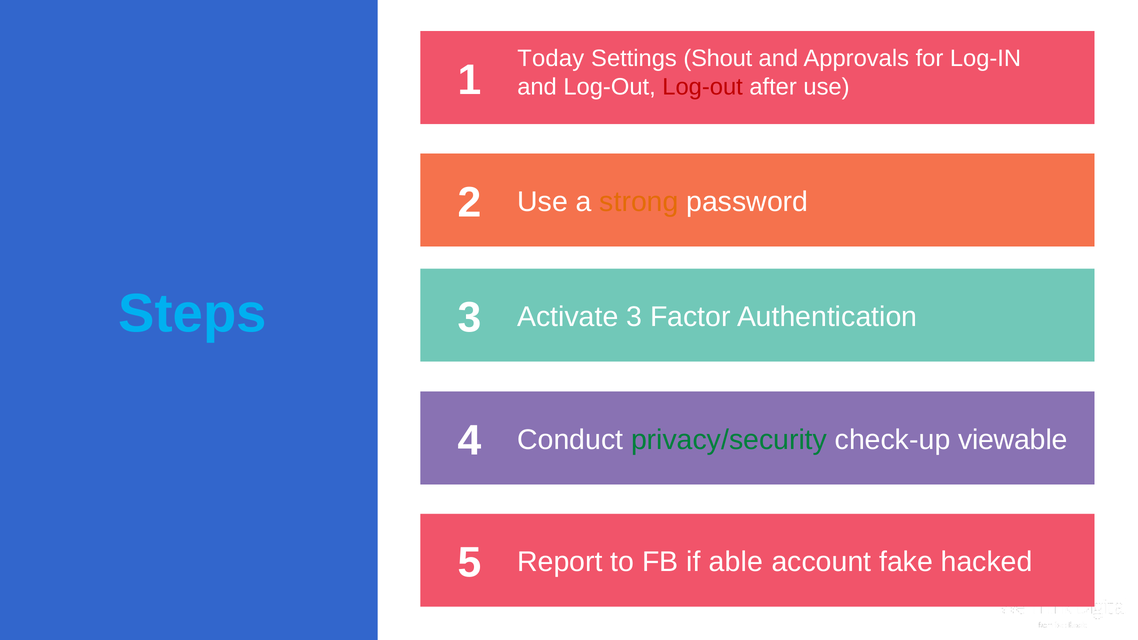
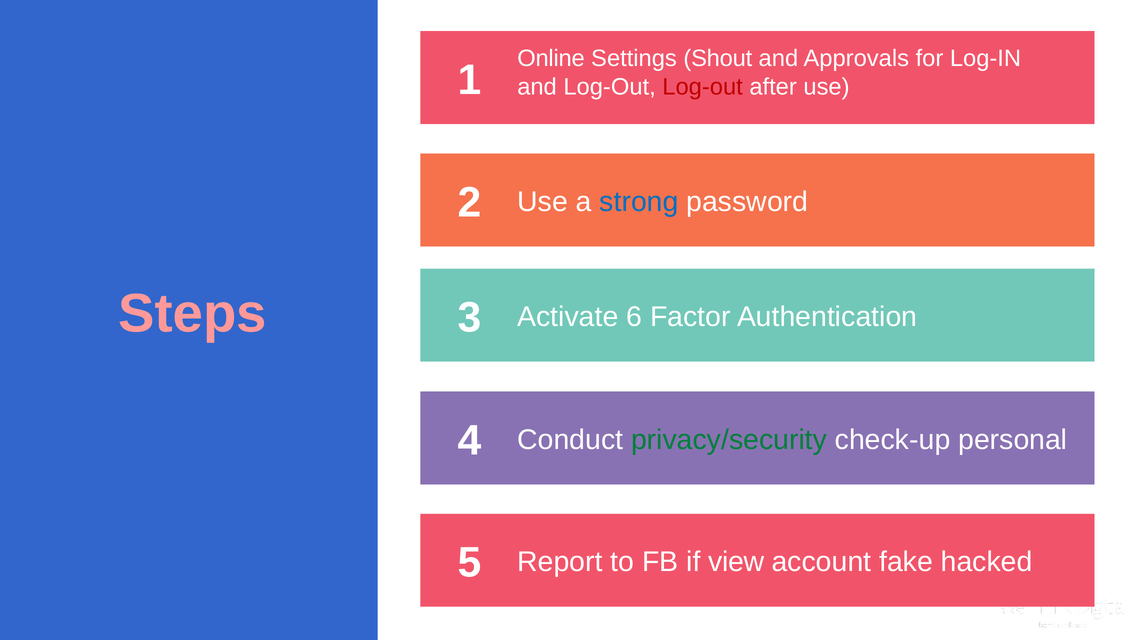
Today: Today -> Online
strong colour: orange -> blue
Steps colour: light blue -> pink
Activate 3: 3 -> 6
viewable: viewable -> personal
able: able -> view
